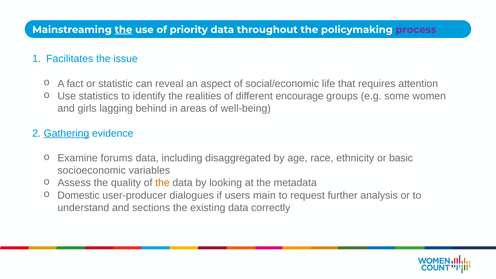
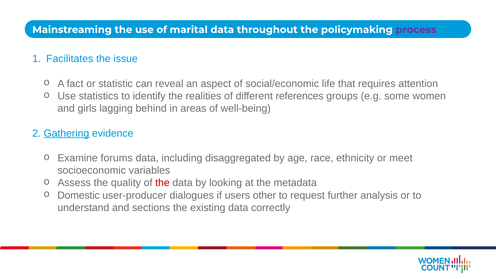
the at (123, 30) underline: present -> none
priority: priority -> marital
encourage: encourage -> references
basic: basic -> meet
the at (162, 183) colour: orange -> red
main: main -> other
